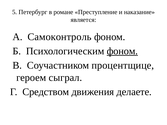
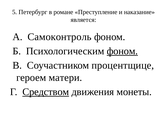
сыграл: сыграл -> матери
Средством underline: none -> present
делаете: делаете -> монеты
